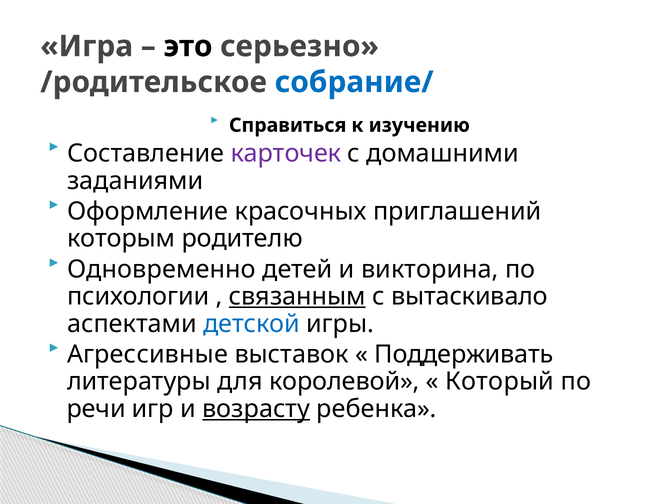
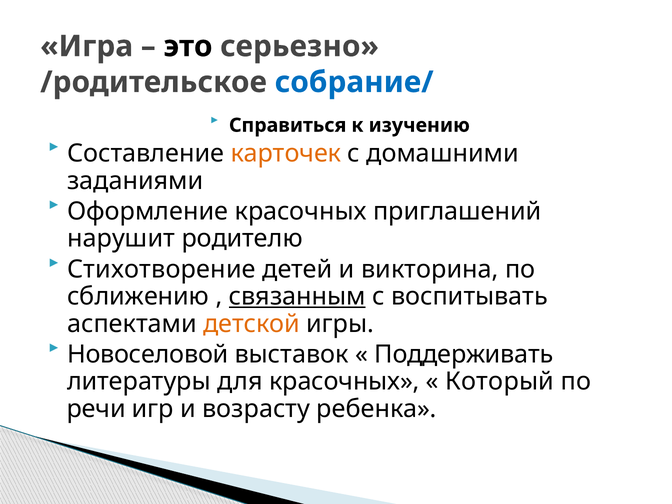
карточек colour: purple -> orange
которым: которым -> нарушит
Одновременно: Одновременно -> Стихотворение
психологии: психологии -> сближению
вытаскивало: вытаскивало -> воспитывать
детской colour: blue -> orange
Агрессивные: Агрессивные -> Новоселовой
для королевой: королевой -> красочных
возрасту underline: present -> none
